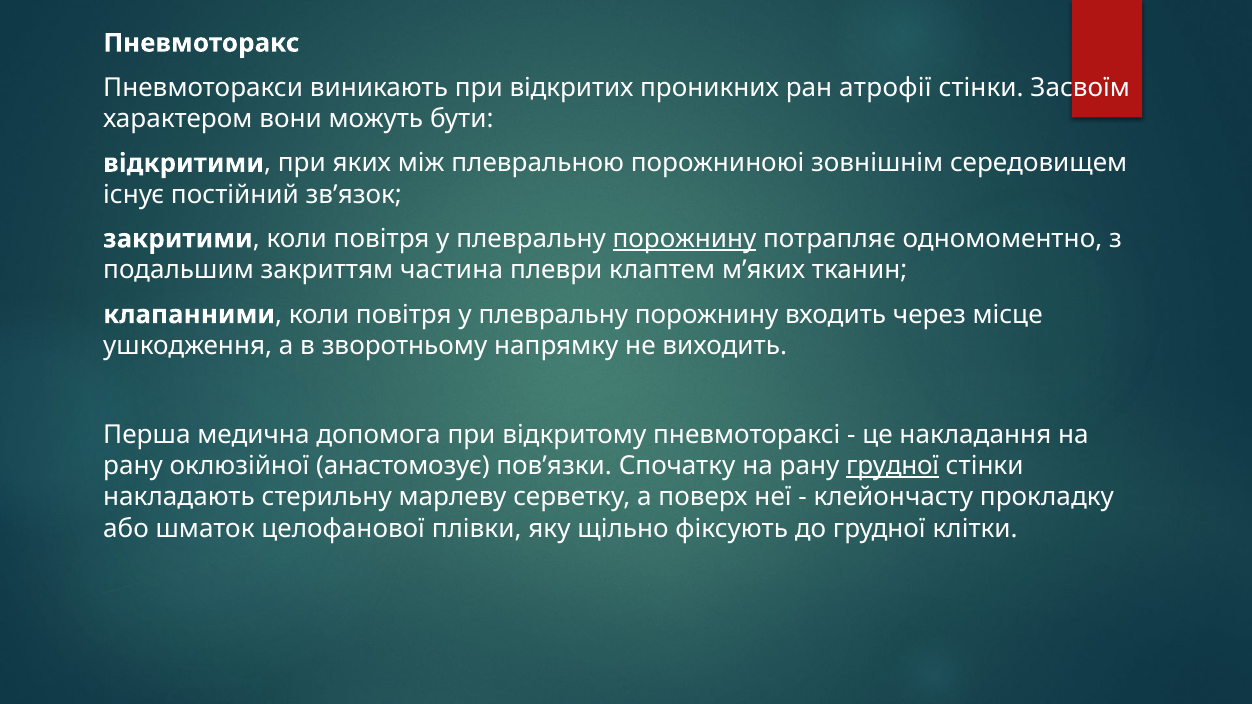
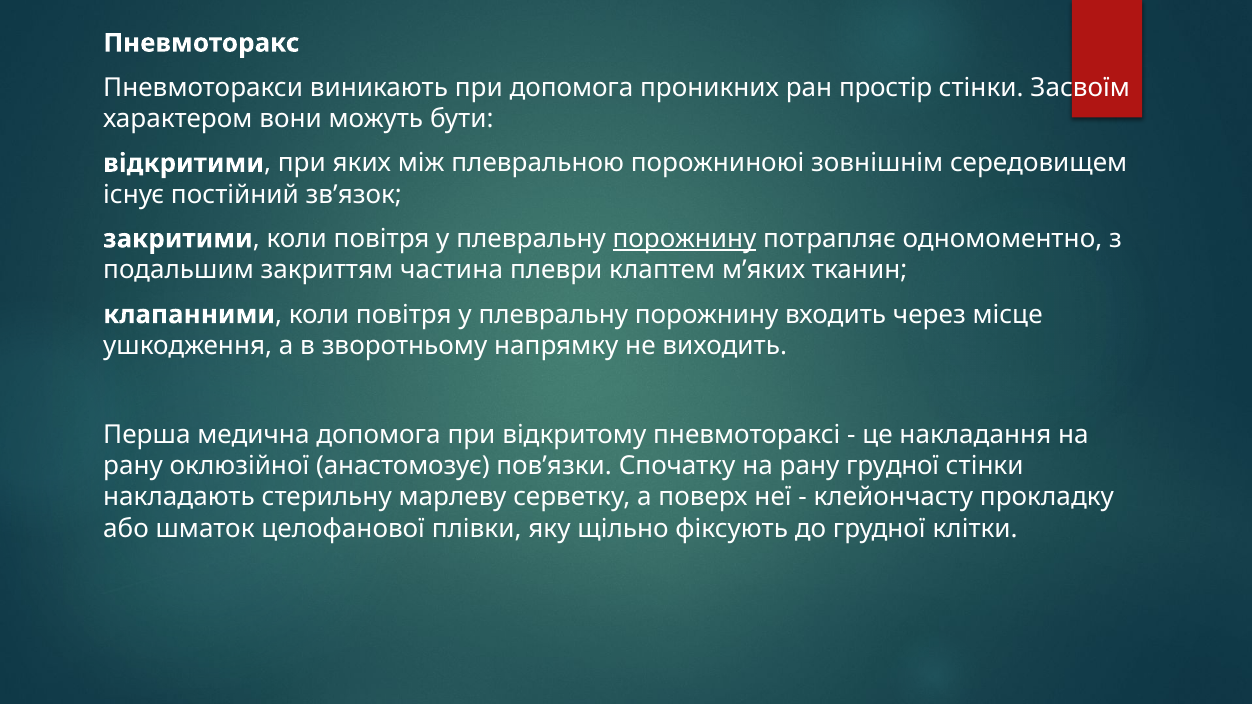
при відкритих: відкритих -> допомога
атрофії: атрофії -> простір
грудної at (893, 466) underline: present -> none
